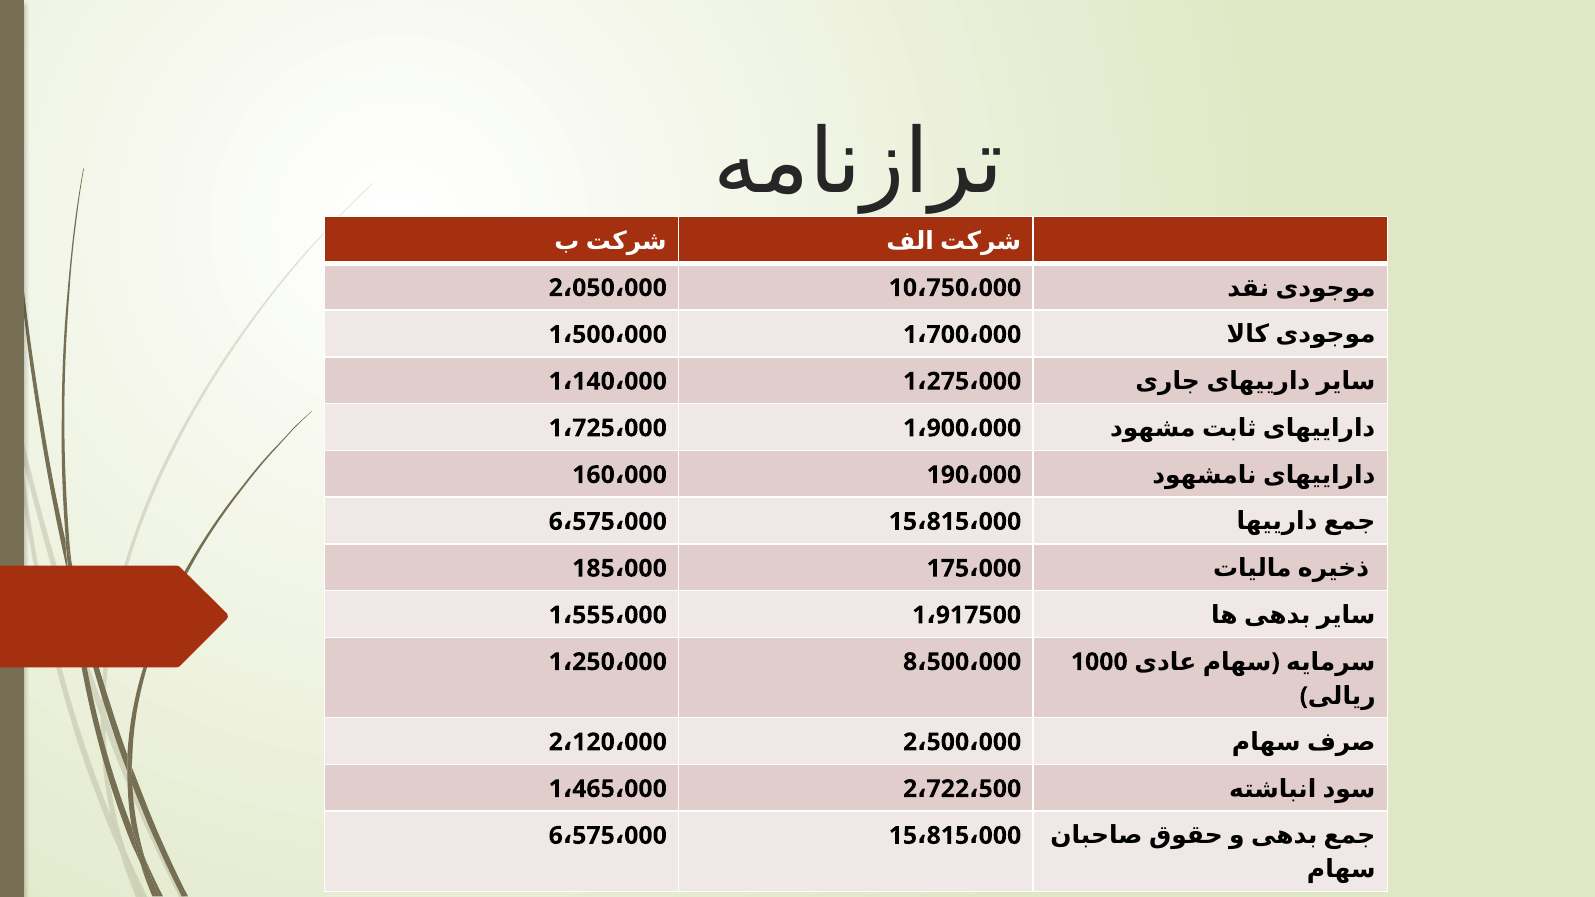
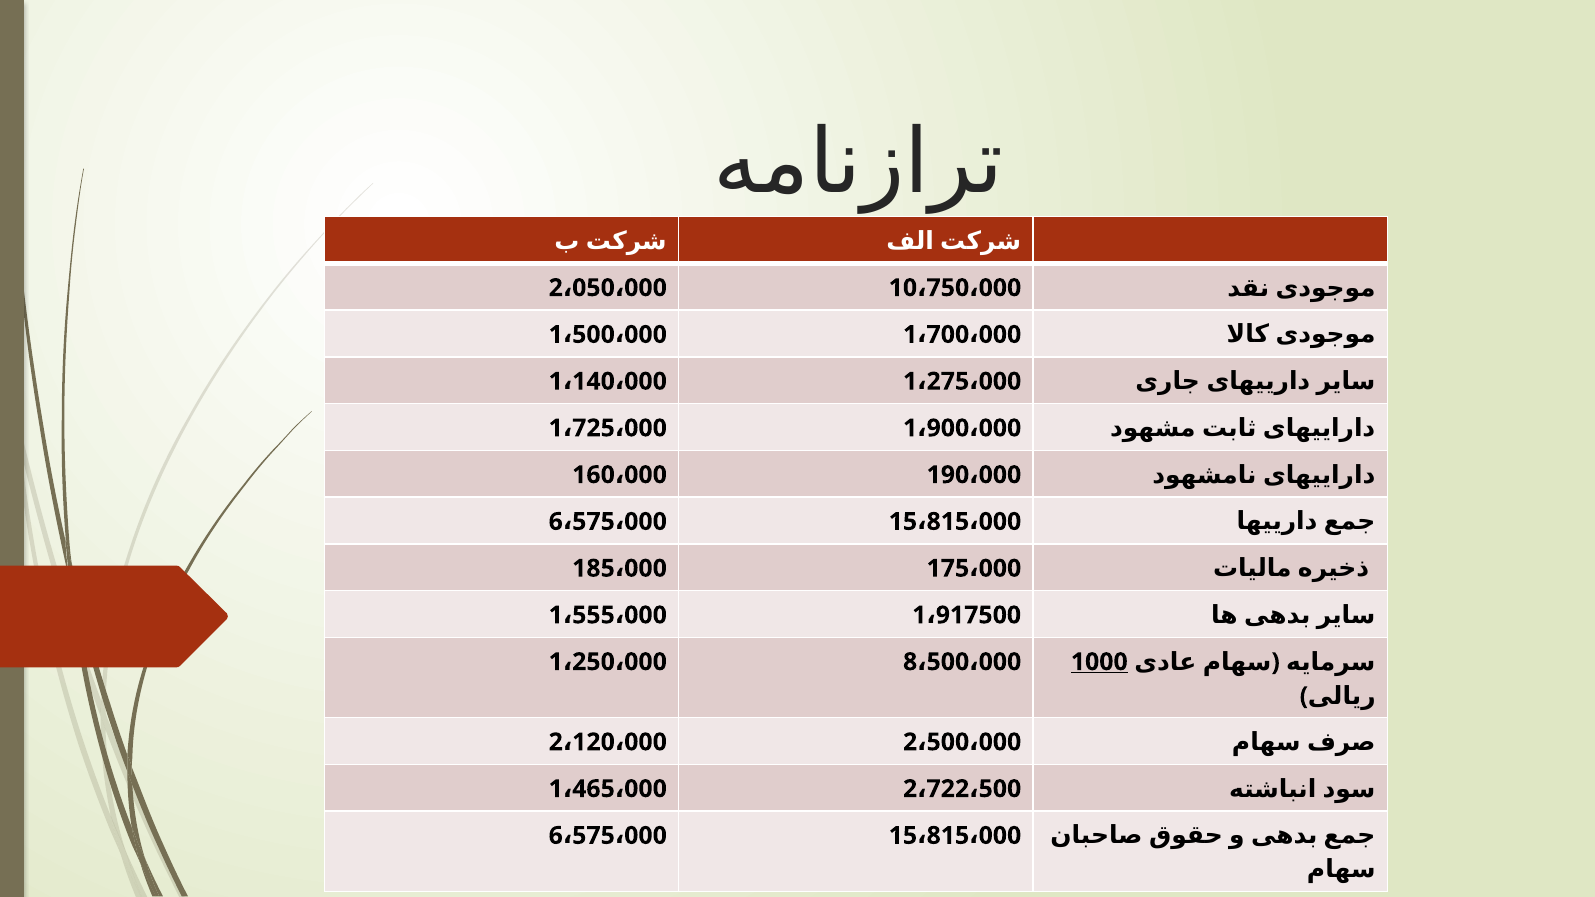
1000 underline: none -> present
